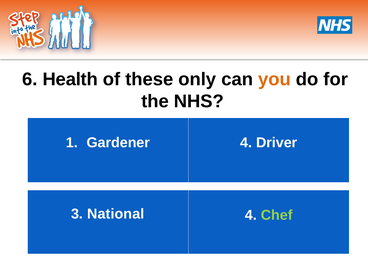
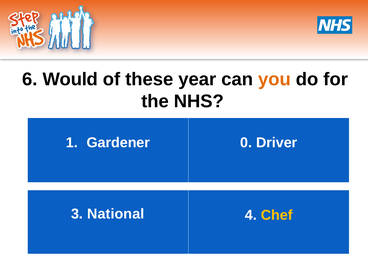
Health: Health -> Would
only: only -> year
Gardener 4: 4 -> 0
Chef colour: light green -> yellow
